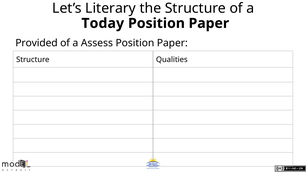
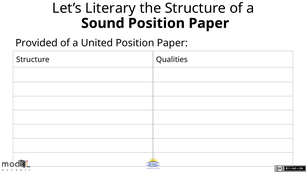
Today: Today -> Sound
Assess: Assess -> United
